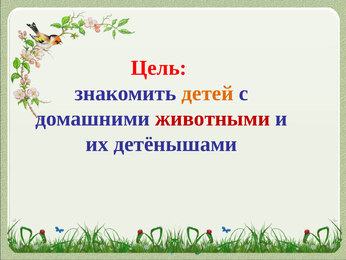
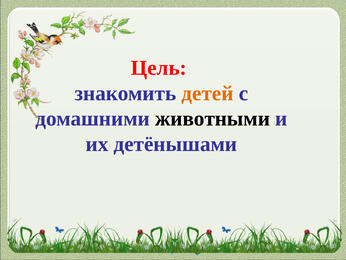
животными colour: red -> black
